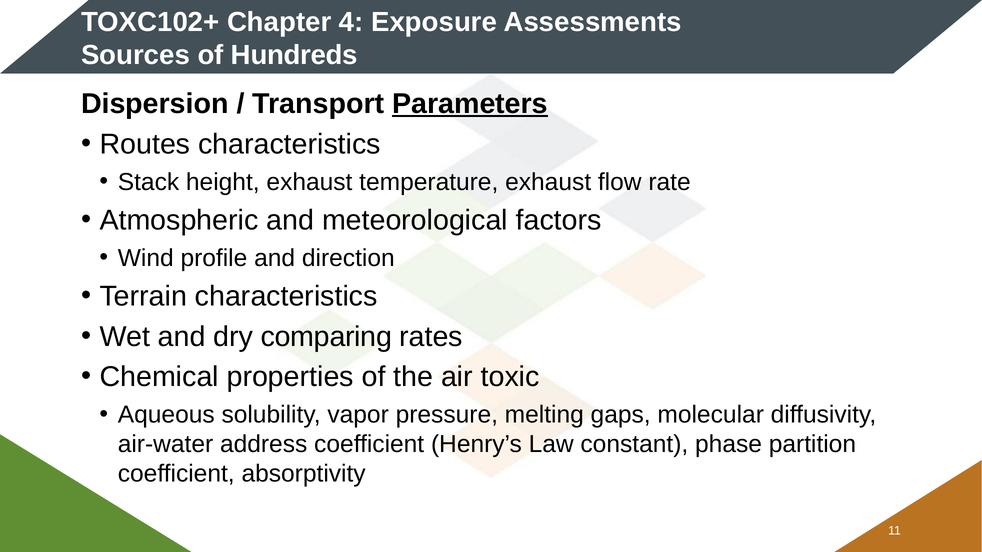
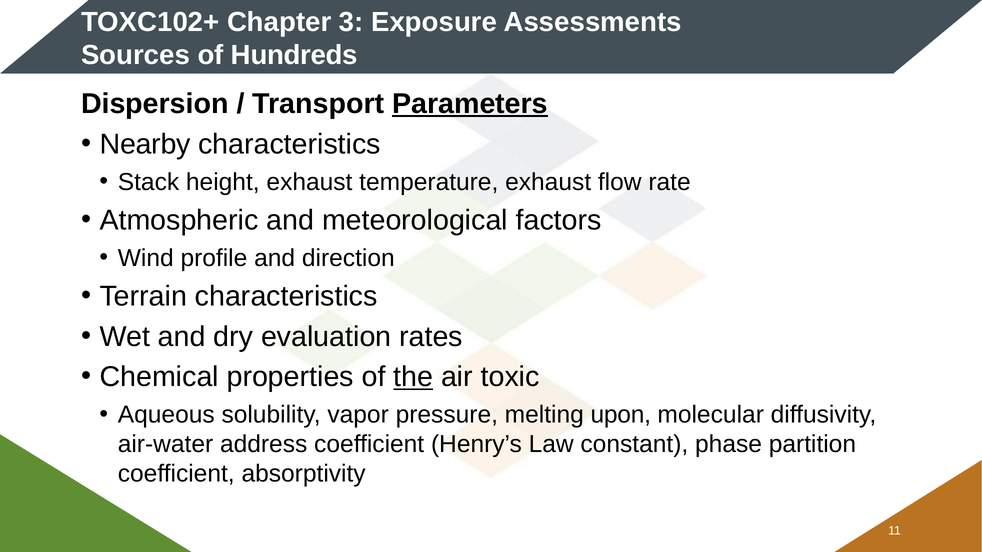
4: 4 -> 3
Routes: Routes -> Nearby
comparing: comparing -> evaluation
the underline: none -> present
gaps: gaps -> upon
